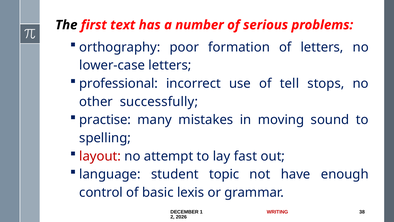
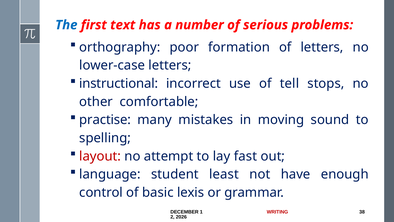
The colour: black -> blue
professional: professional -> instructional
successfully: successfully -> comfortable
topic: topic -> least
